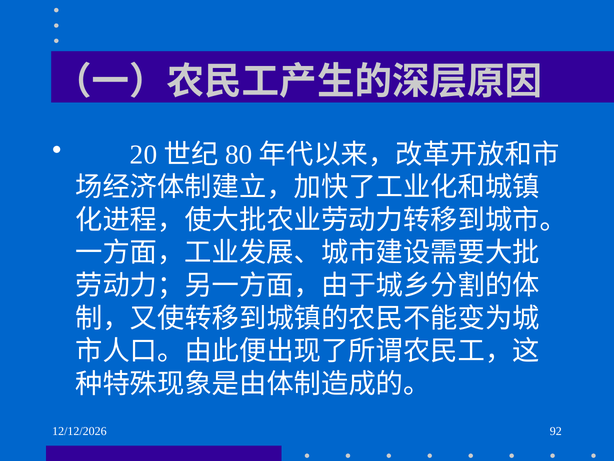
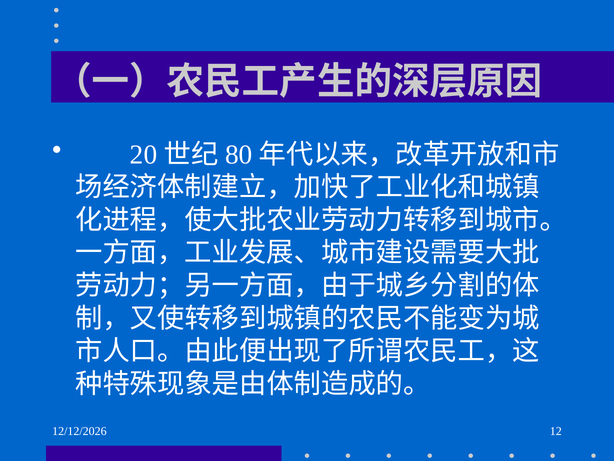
92: 92 -> 12
